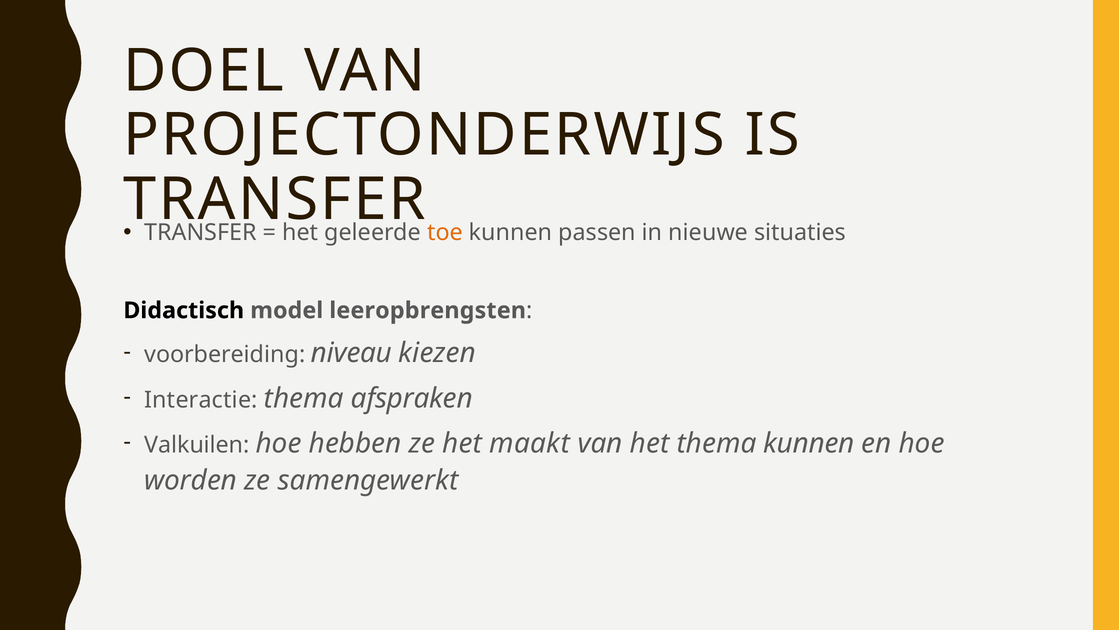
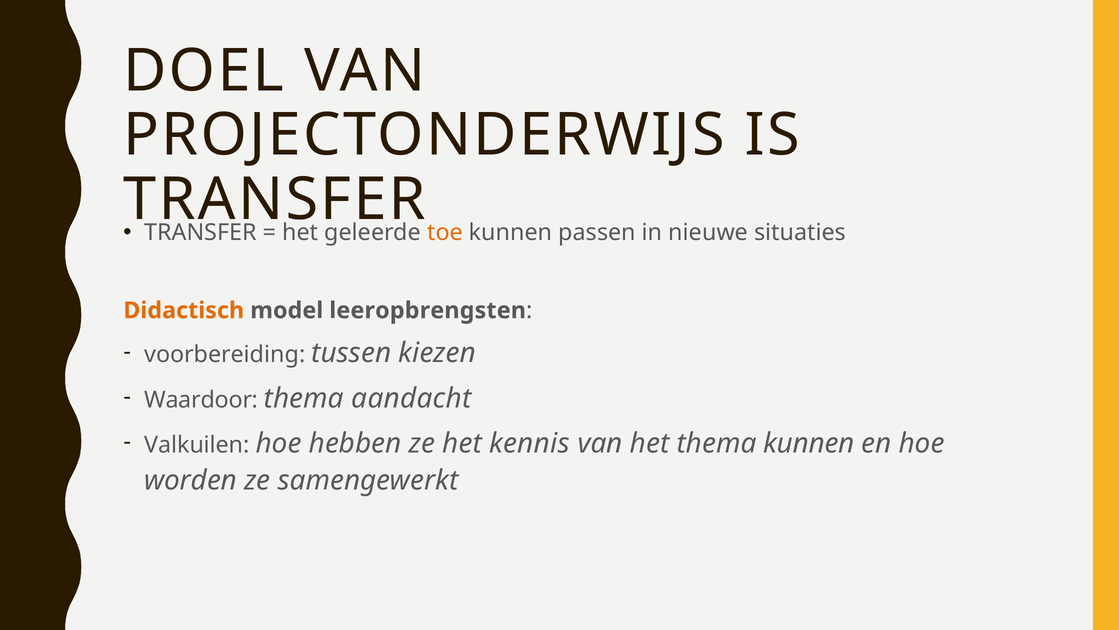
Didactisch colour: black -> orange
niveau: niveau -> tussen
Interactie: Interactie -> Waardoor
afspraken: afspraken -> aandacht
maakt: maakt -> kennis
